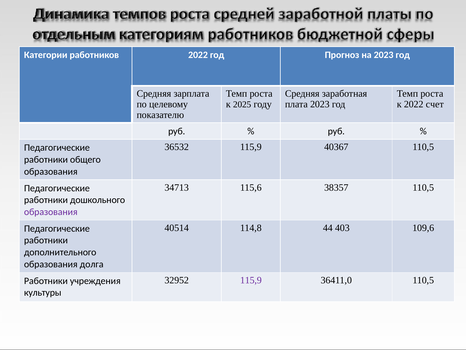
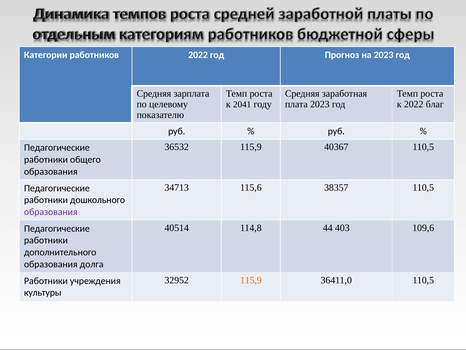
2025: 2025 -> 2041
счет: счет -> благ
115,9 at (251, 280) colour: purple -> orange
